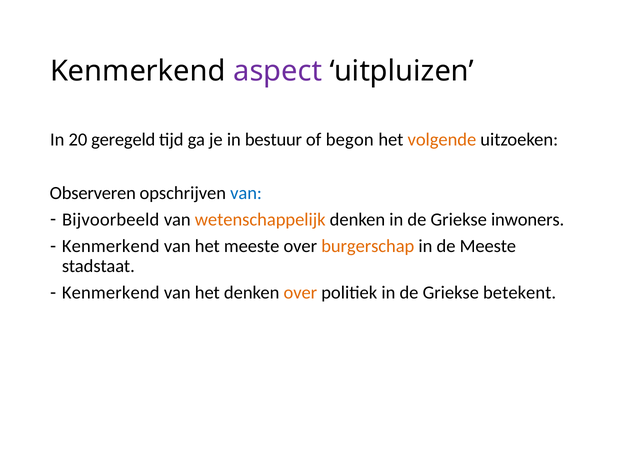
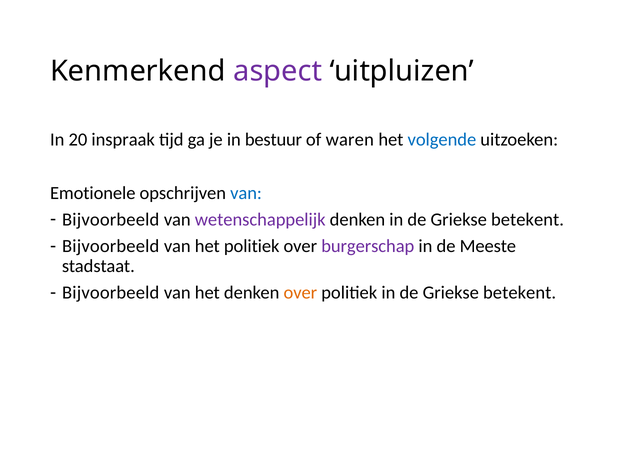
geregeld: geregeld -> inspraak
begon: begon -> waren
volgende colour: orange -> blue
Observeren: Observeren -> Emotionele
wetenschappelijk colour: orange -> purple
inwoners at (528, 220): inwoners -> betekent
Kenmerkend at (111, 246): Kenmerkend -> Bijvoorbeeld
het meeste: meeste -> politiek
burgerschap colour: orange -> purple
Kenmerkend at (111, 293): Kenmerkend -> Bijvoorbeeld
